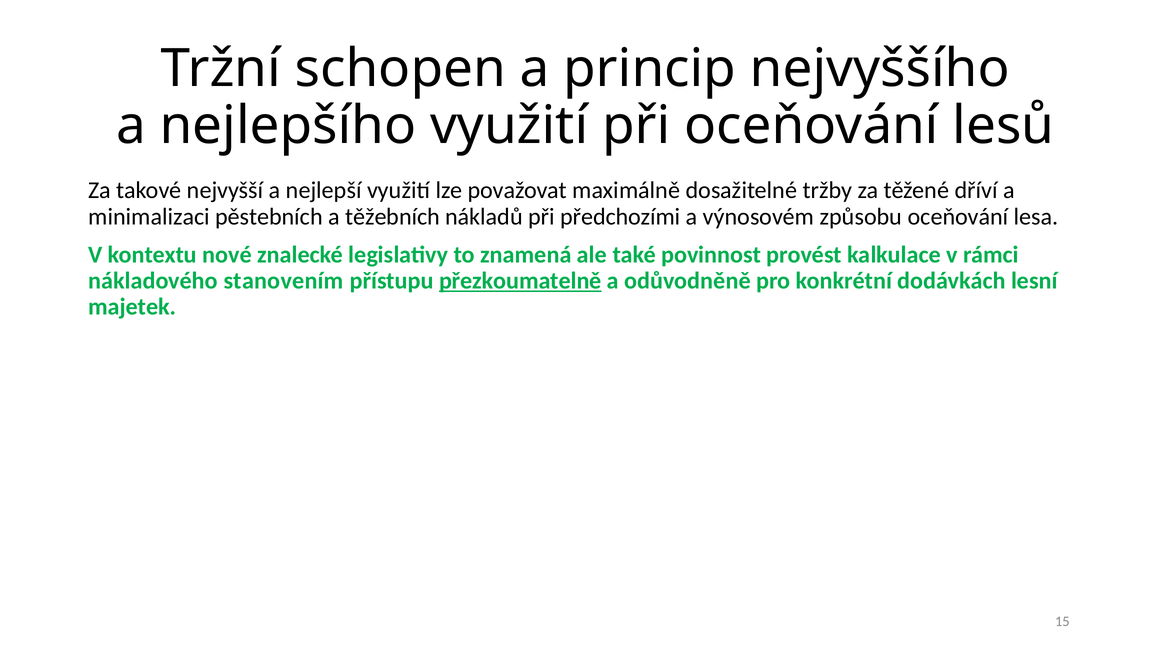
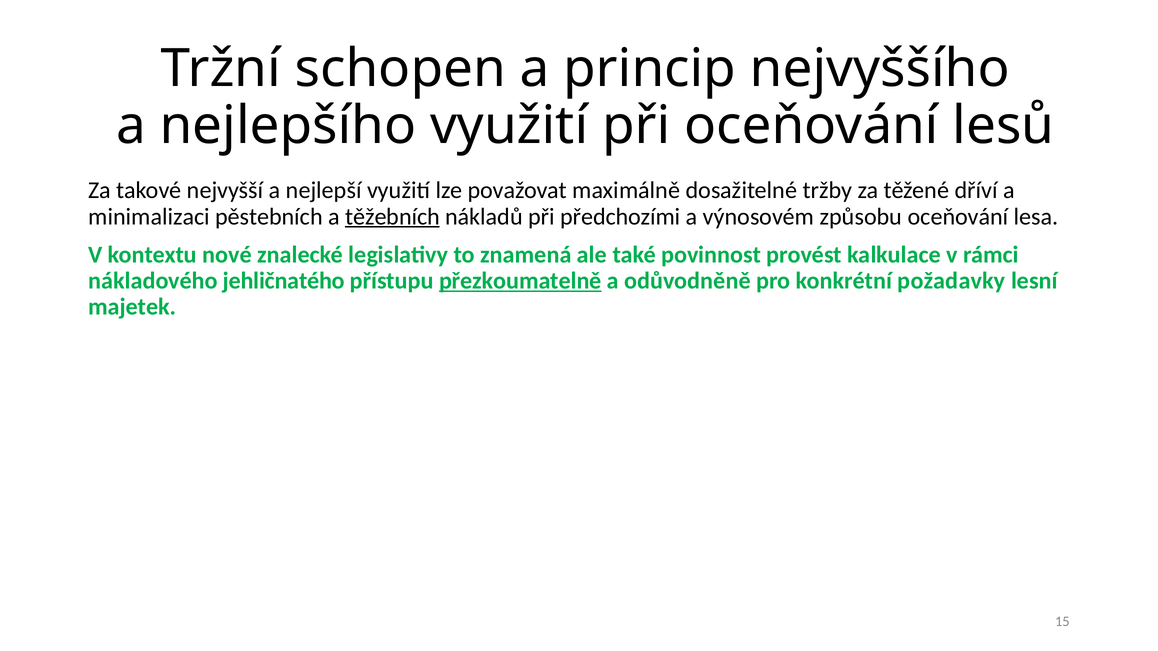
těžebních underline: none -> present
stanovením: stanovením -> jehličnatého
dodávkách: dodávkách -> požadavky
